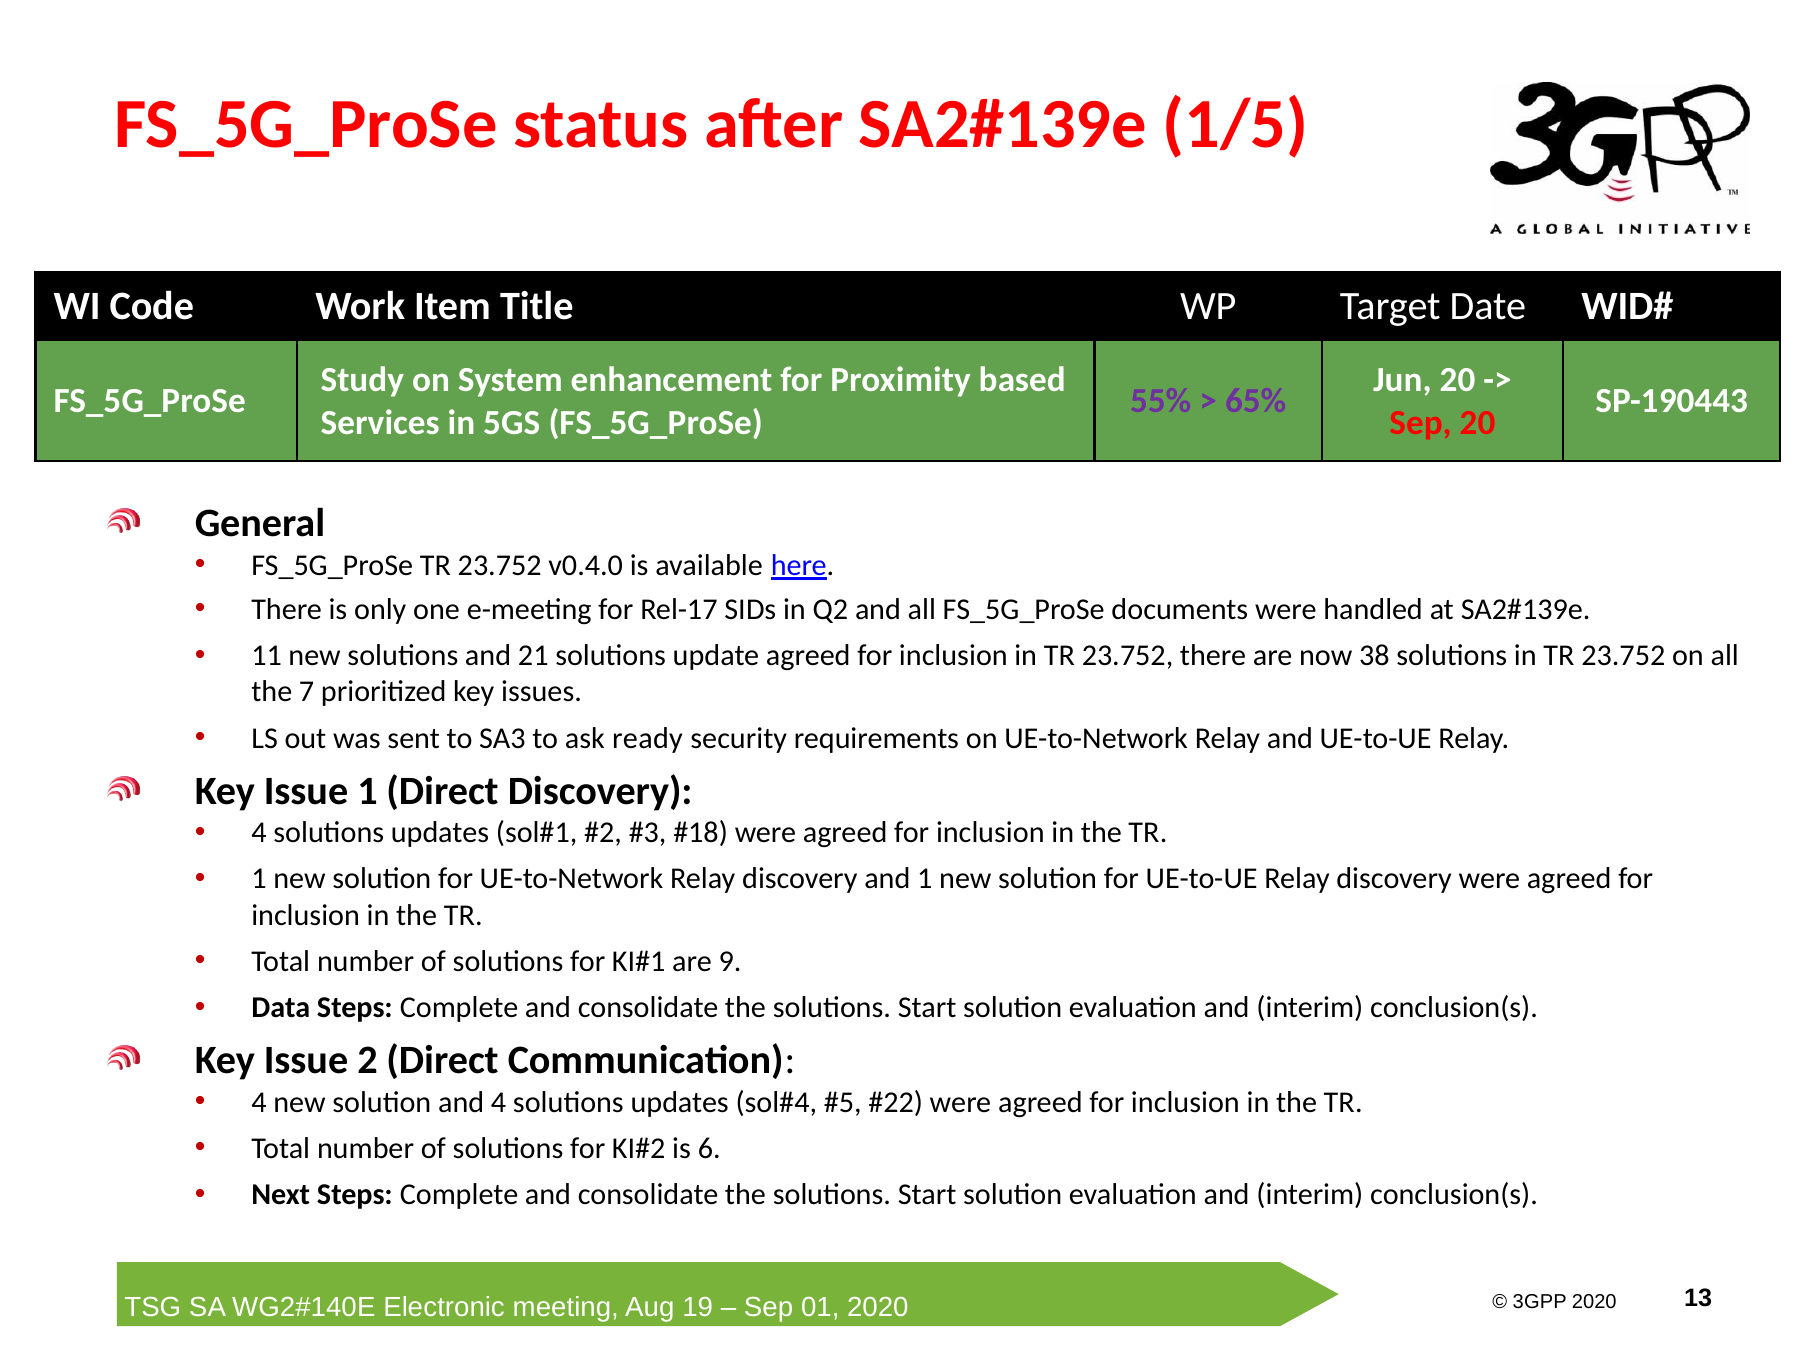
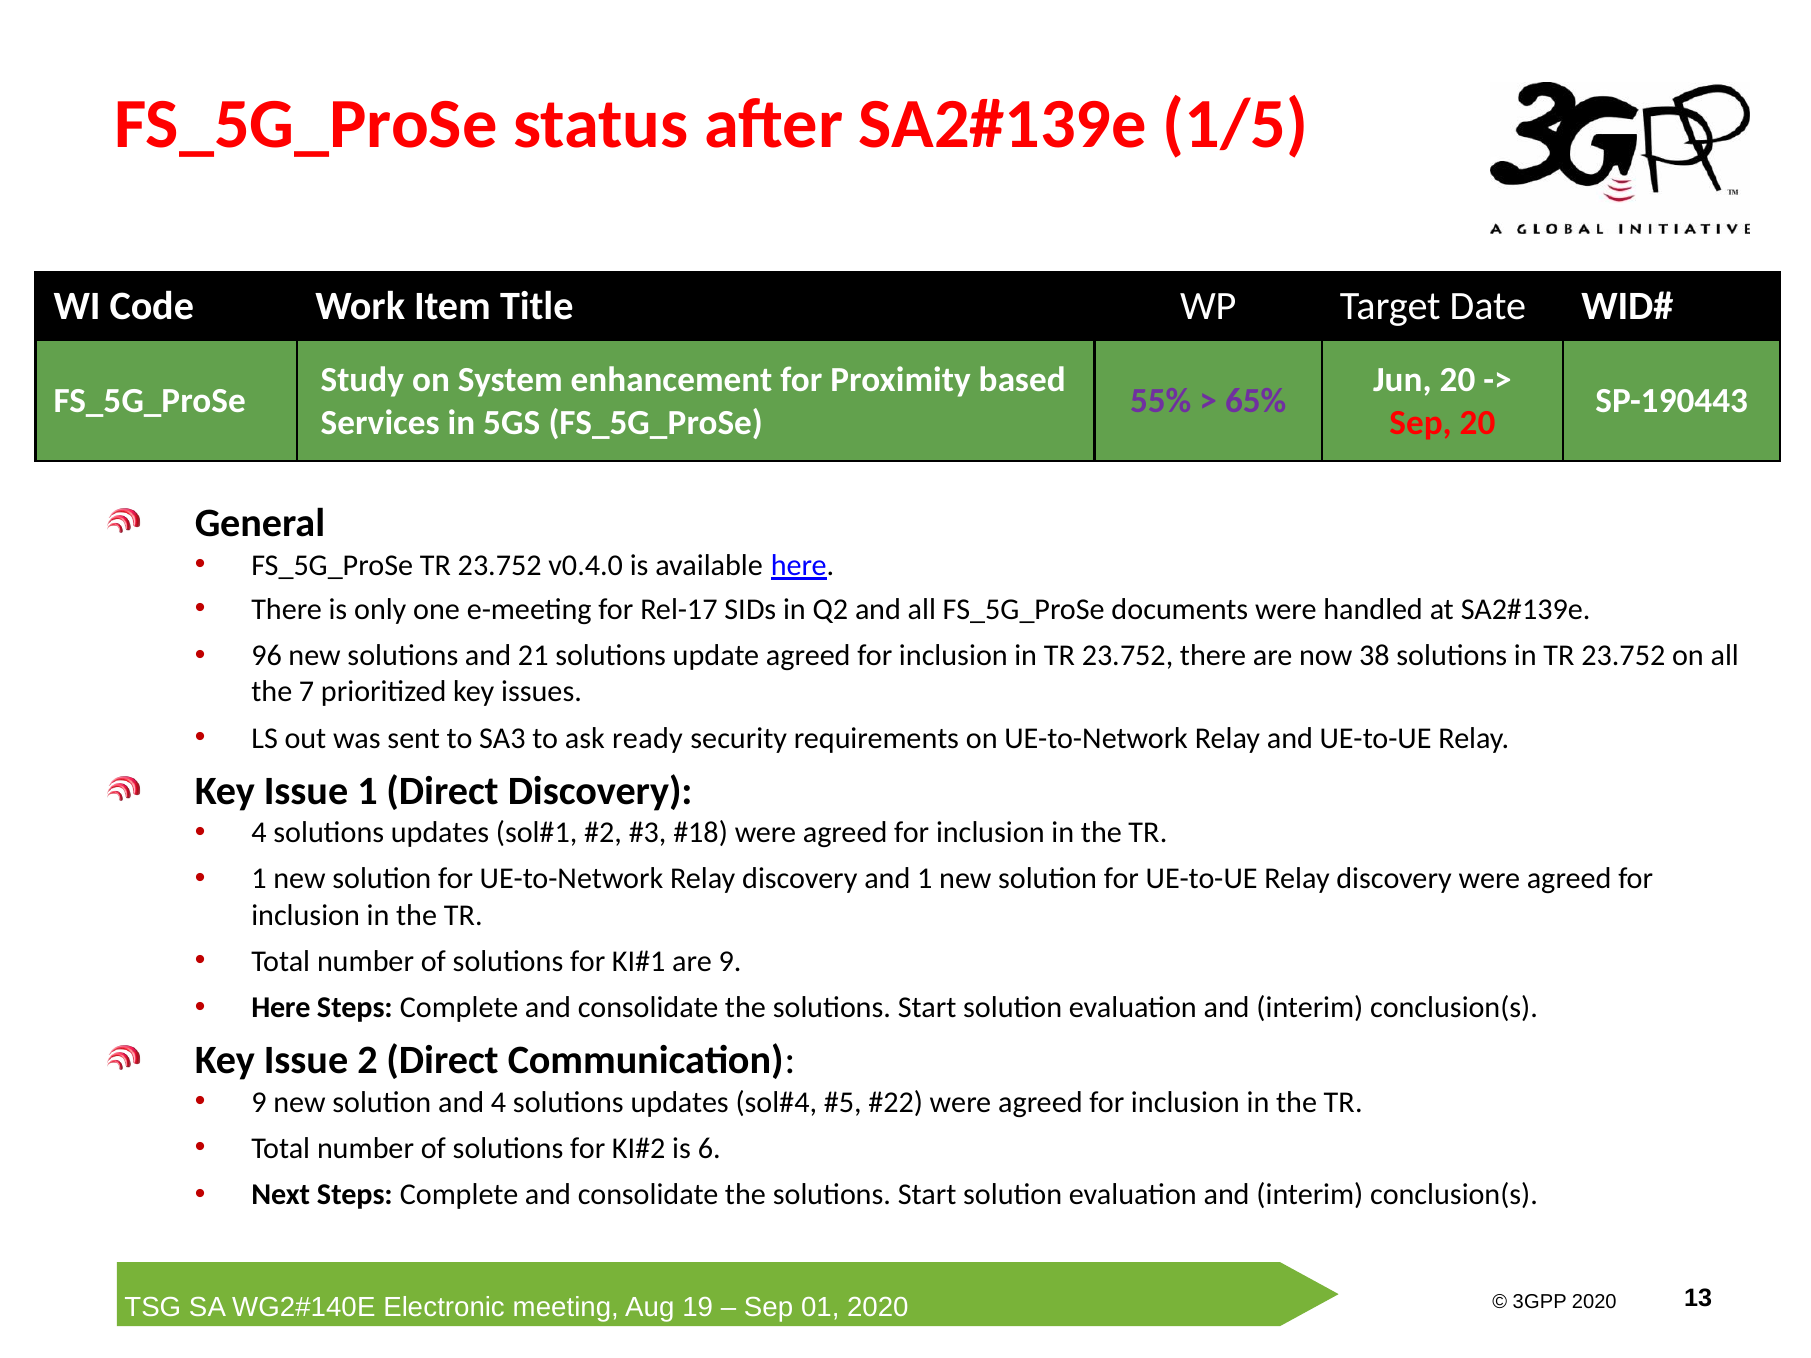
11: 11 -> 96
Data at (281, 1008): Data -> Here
4 at (259, 1102): 4 -> 9
